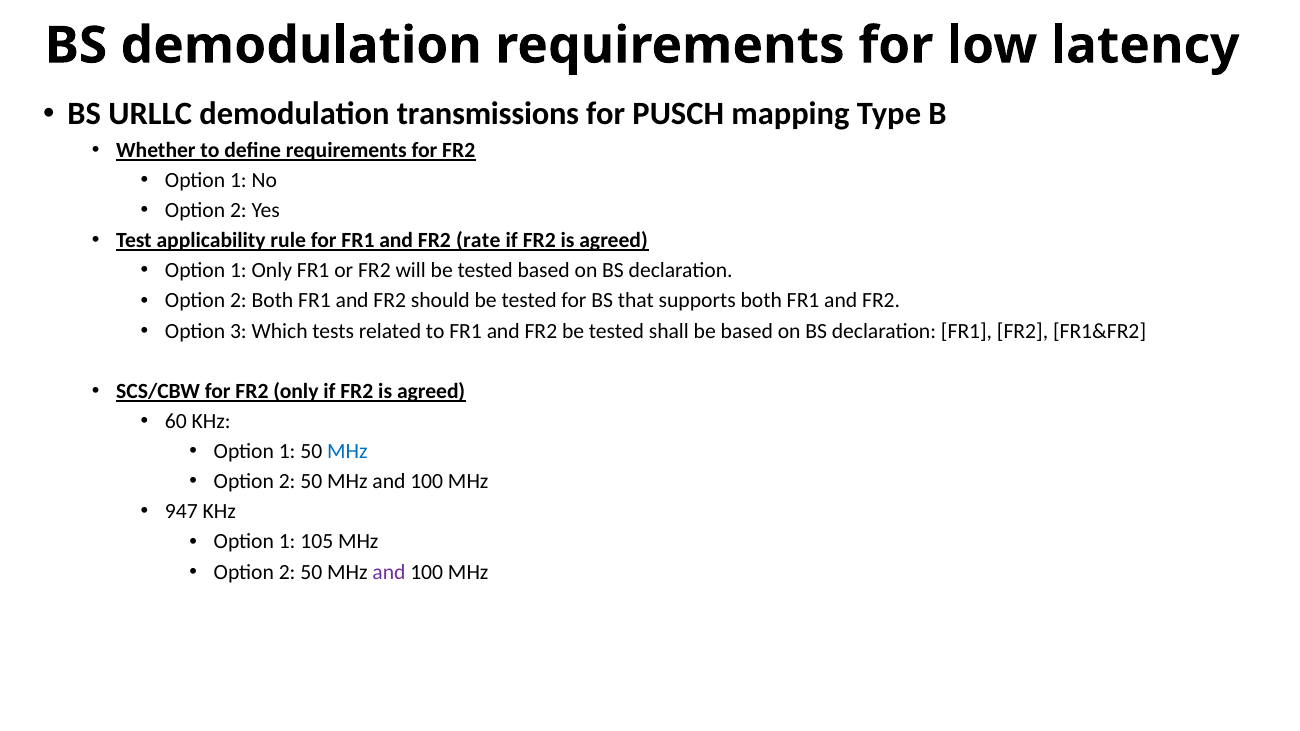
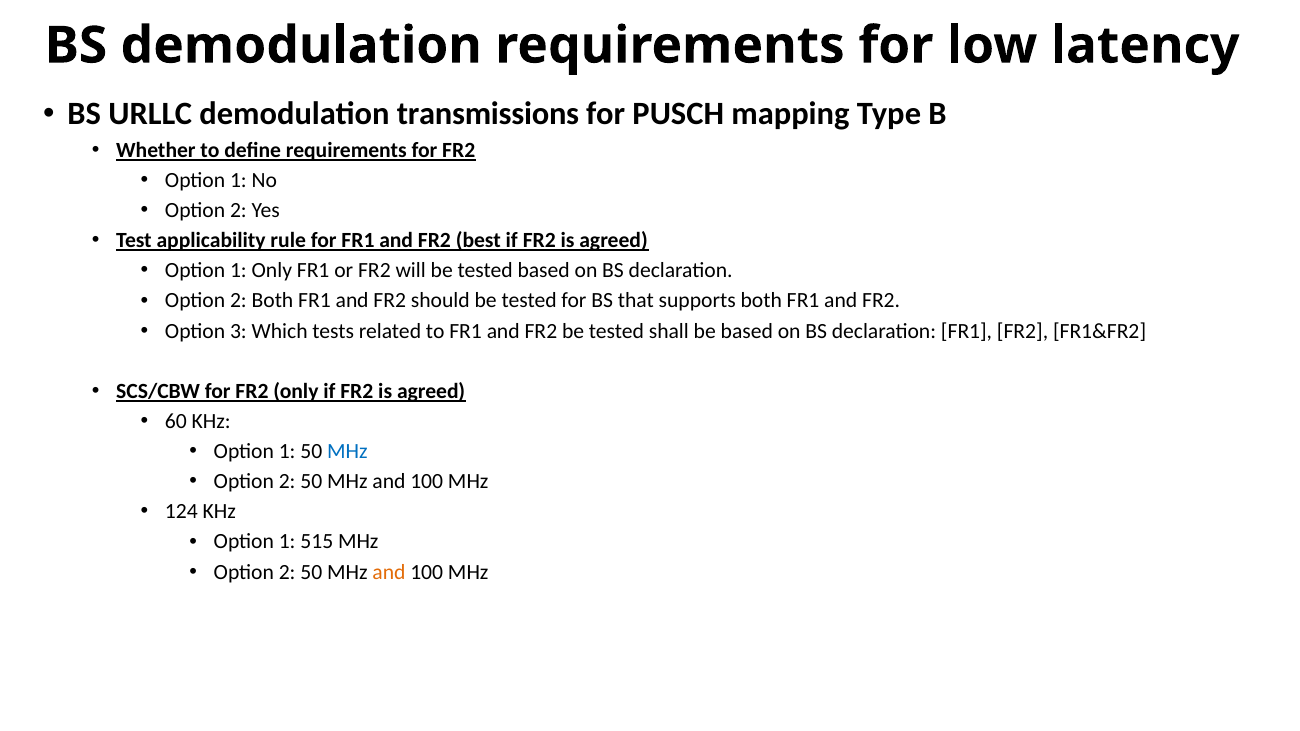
rate: rate -> best
947: 947 -> 124
105: 105 -> 515
and at (389, 572) colour: purple -> orange
